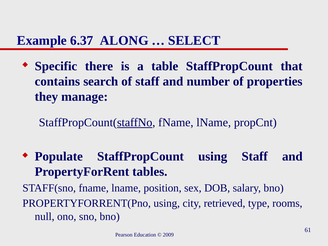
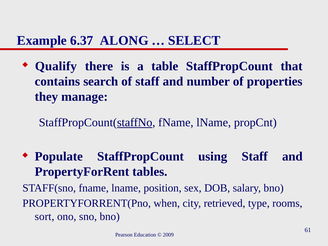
Specific: Specific -> Qualify
PROPERTYFORRENT(Pno using: using -> when
null: null -> sort
